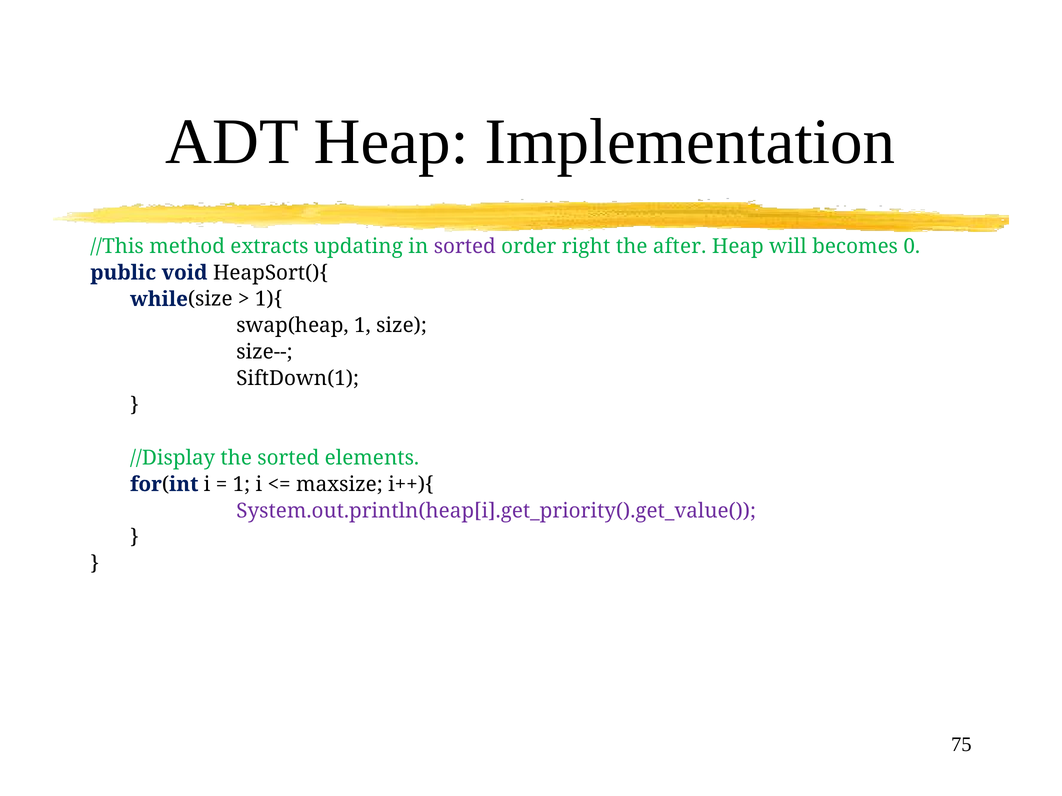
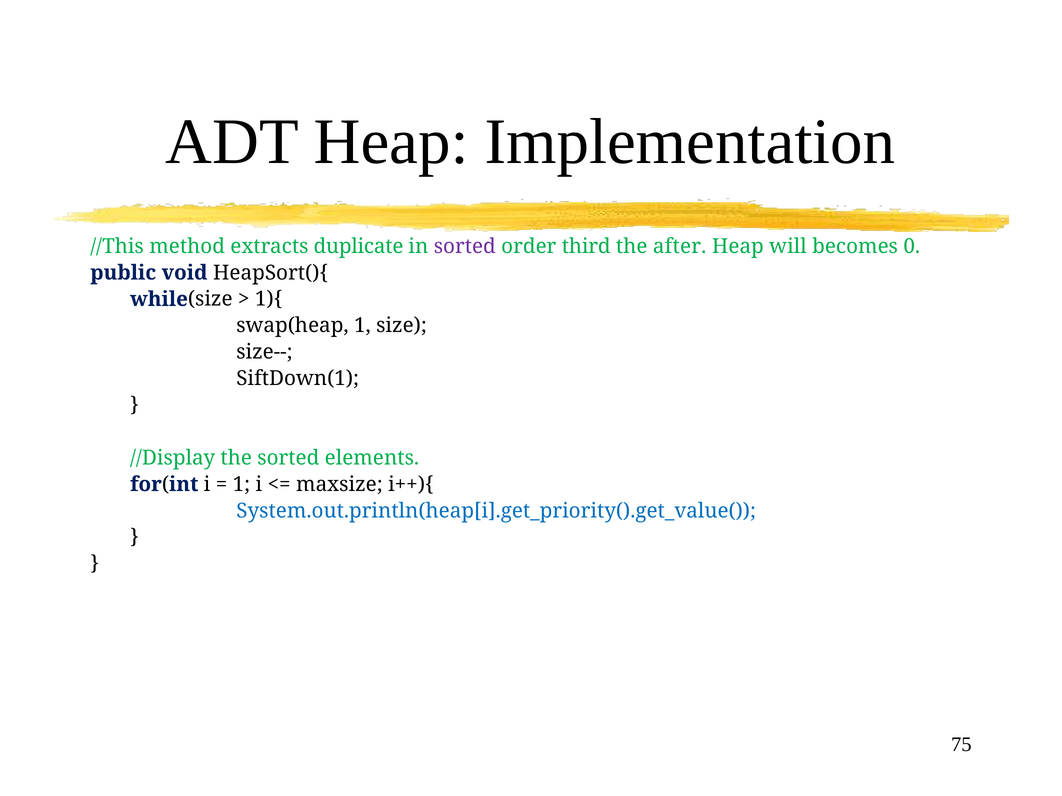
updating: updating -> duplicate
right: right -> third
System.out.println(heap[i].get_priority().get_value( colour: purple -> blue
